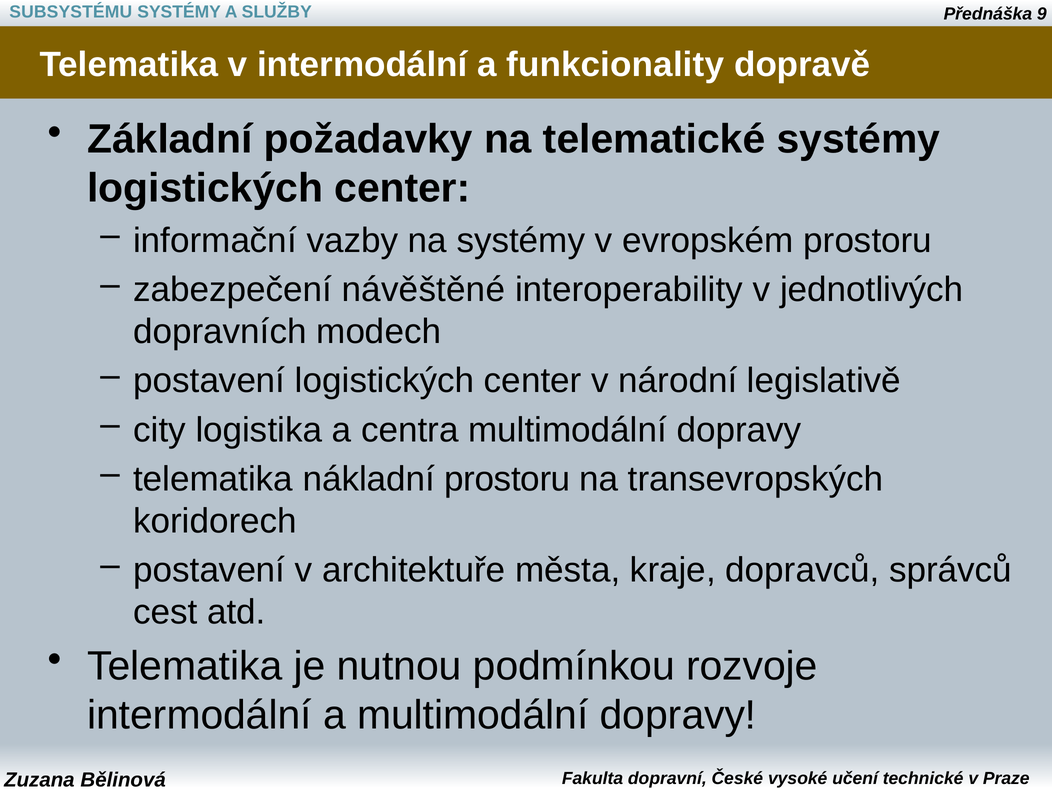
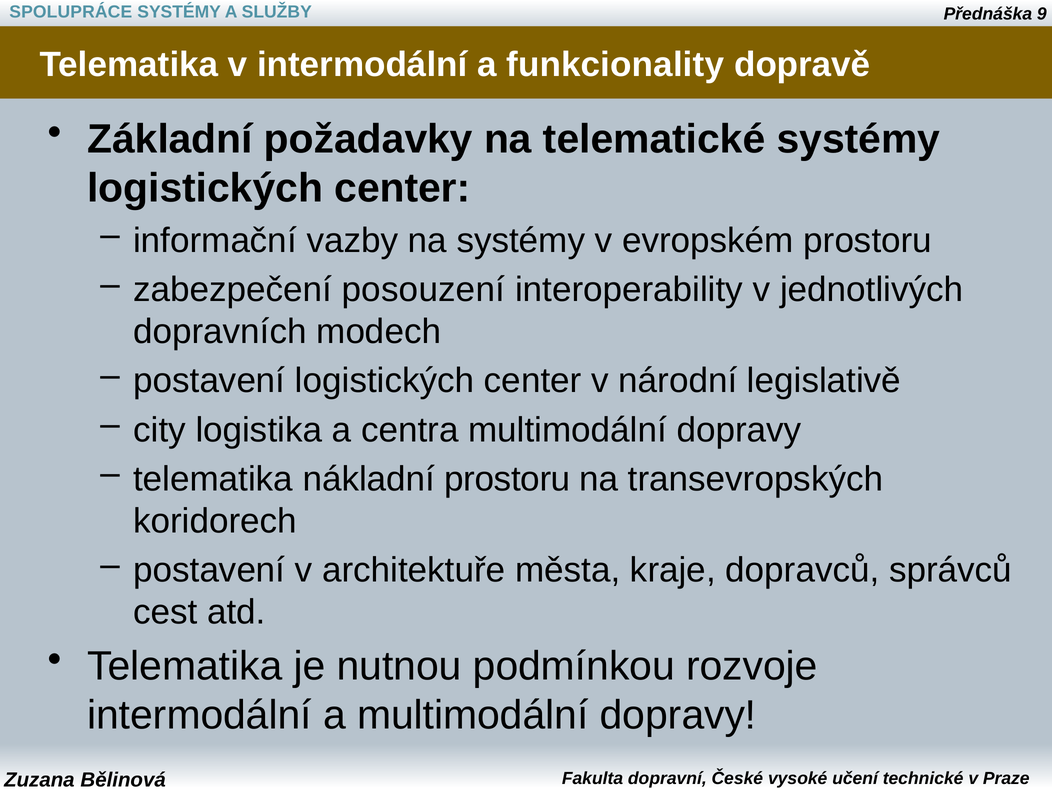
SUBSYSTÉMU: SUBSYSTÉMU -> SPOLUPRÁCE
návěštěné: návěštěné -> posouzení
